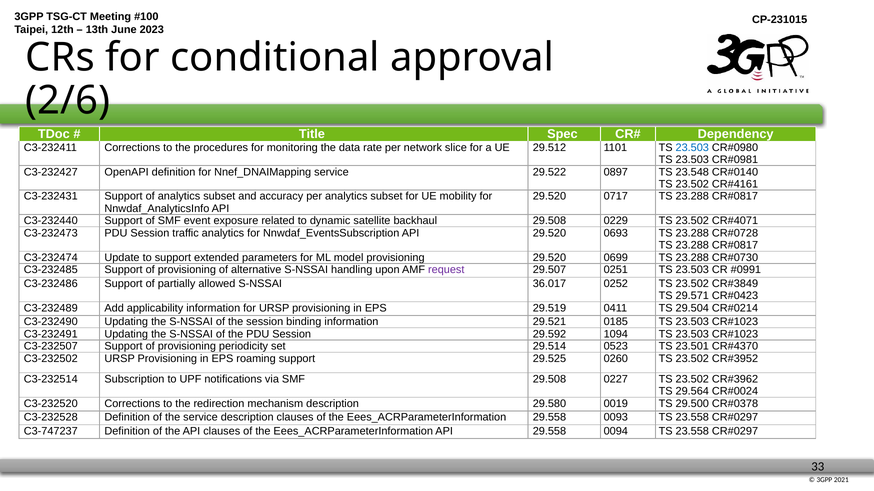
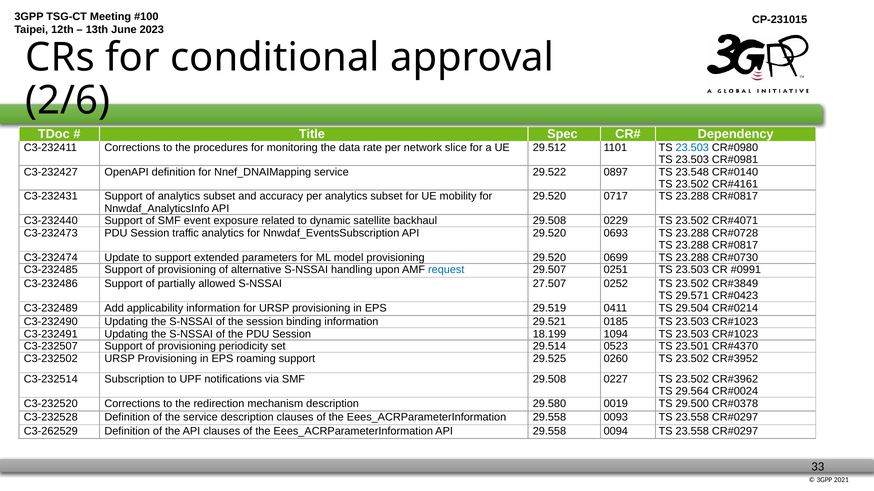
request colour: purple -> blue
36.017: 36.017 -> 27.507
29.592: 29.592 -> 18.199
C3-747237: C3-747237 -> C3-262529
